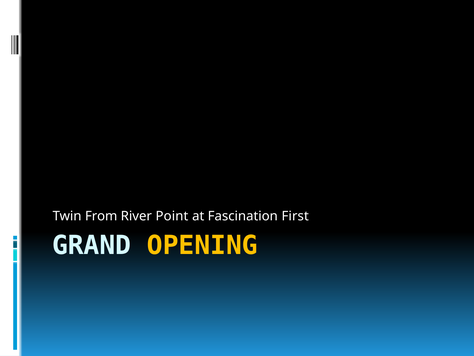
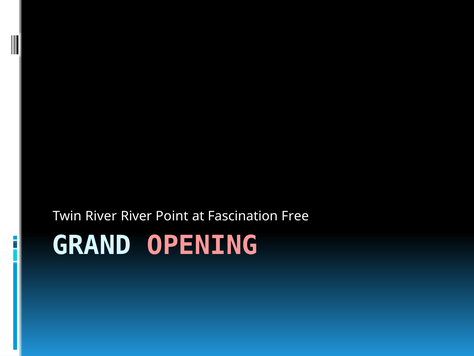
Twin From: From -> River
First: First -> Free
OPENING colour: yellow -> pink
